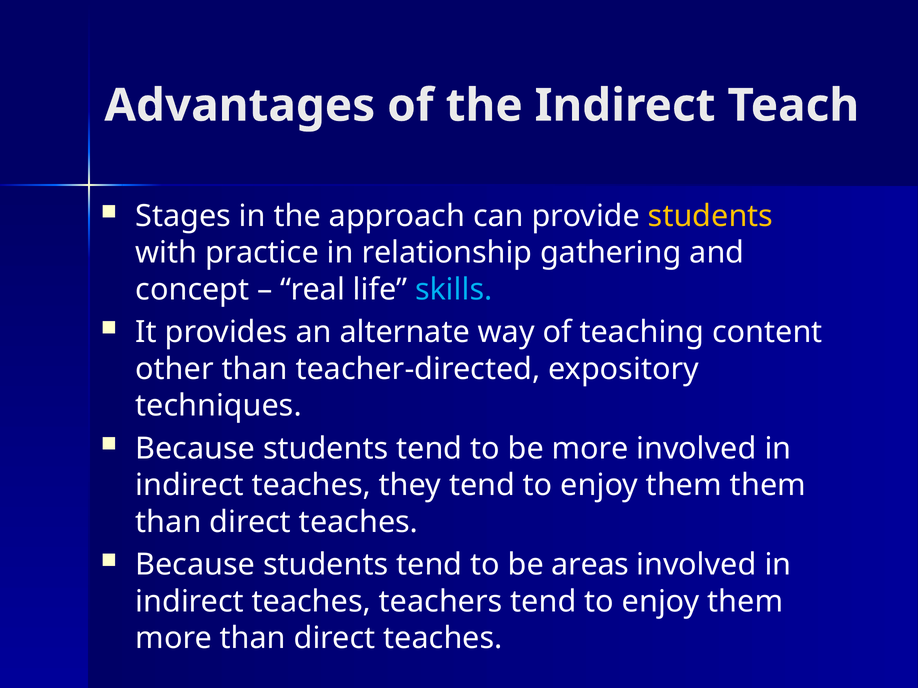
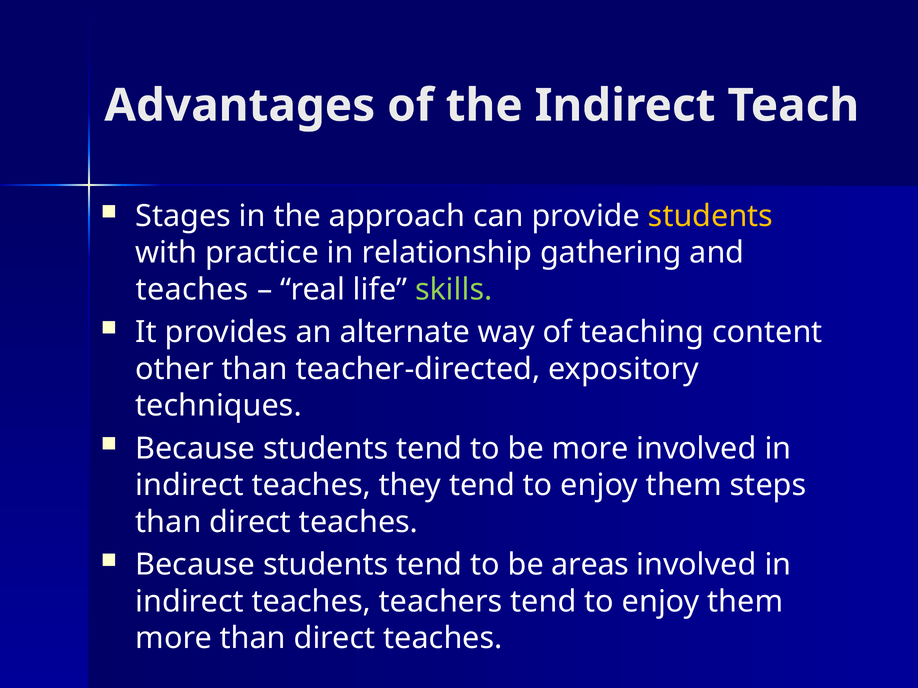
concept at (192, 290): concept -> teaches
skills colour: light blue -> light green
them them: them -> steps
